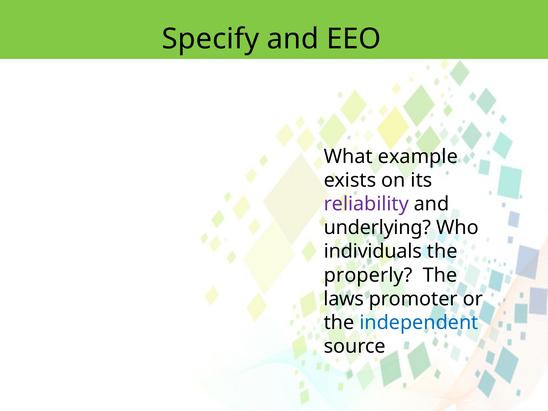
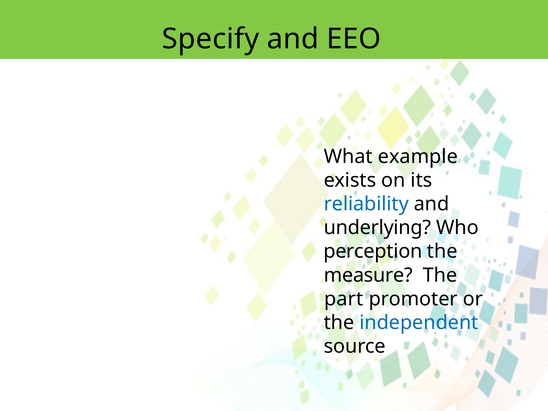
reliability colour: purple -> blue
individuals: individuals -> perception
properly: properly -> measure
laws: laws -> part
